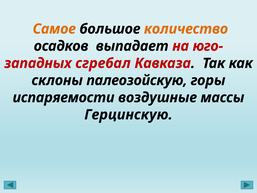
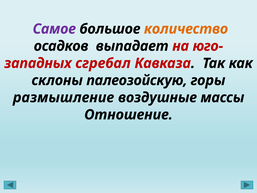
Самое colour: orange -> purple
испаряемости: испаряемости -> размышление
Герцинскую: Герцинскую -> Отношение
